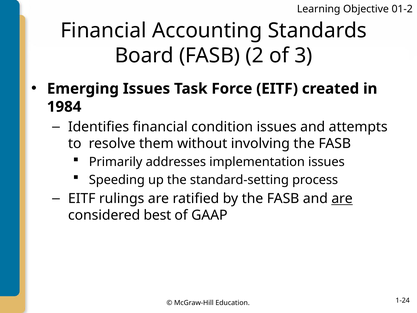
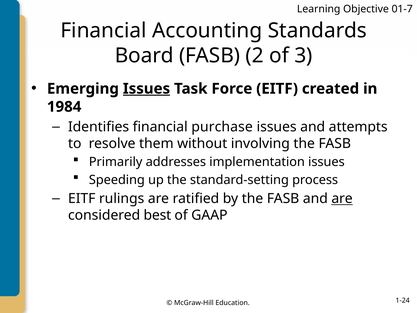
01-2: 01-2 -> 01-7
Issues at (146, 89) underline: none -> present
condition: condition -> purchase
